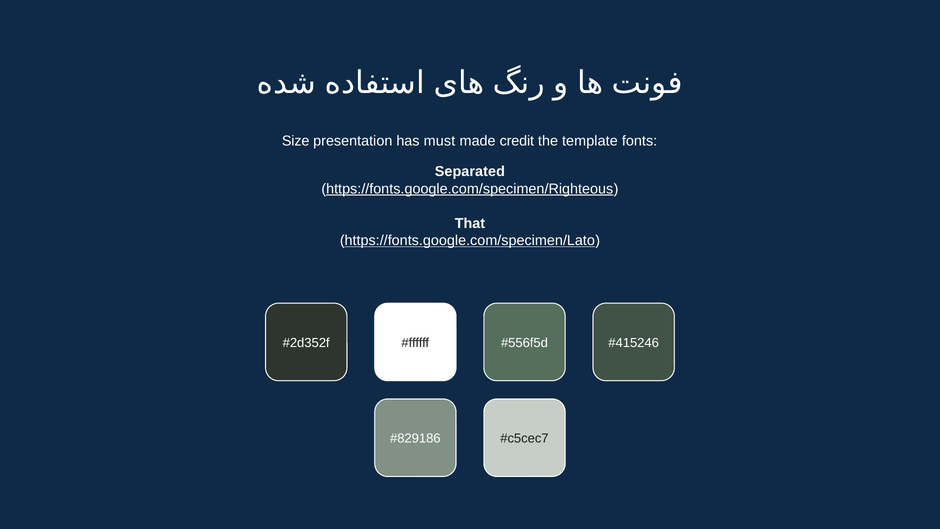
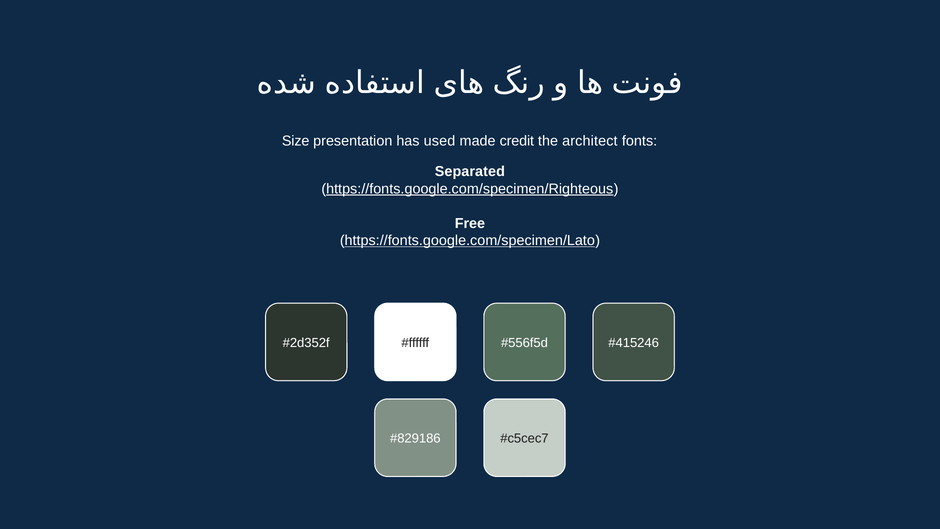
must: must -> used
template: template -> architect
That: That -> Free
